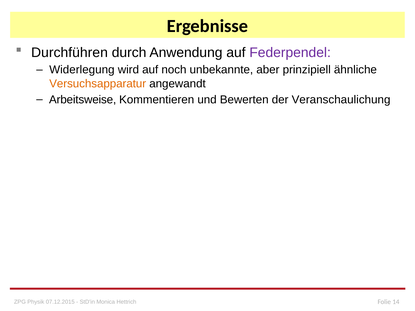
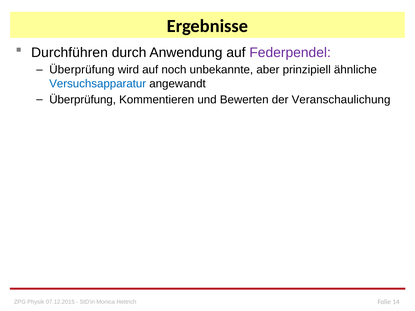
Widerlegung at (82, 70): Widerlegung -> Überprüfung
Versuchsapparatur colour: orange -> blue
Arbeitsweise at (83, 100): Arbeitsweise -> Überprüfung
